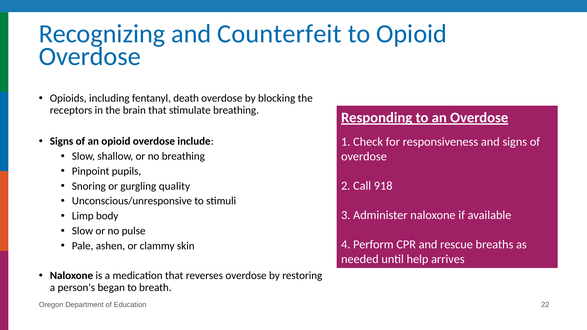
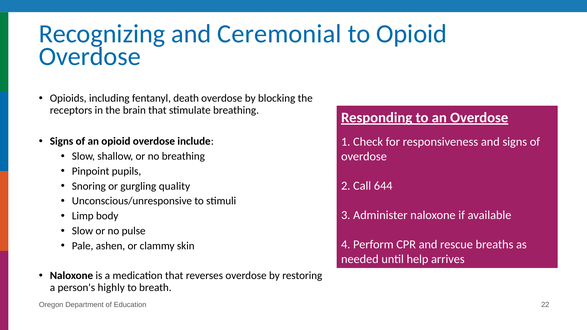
Counterfeit: Counterfeit -> Ceremonial
918: 918 -> 644
began: began -> highly
